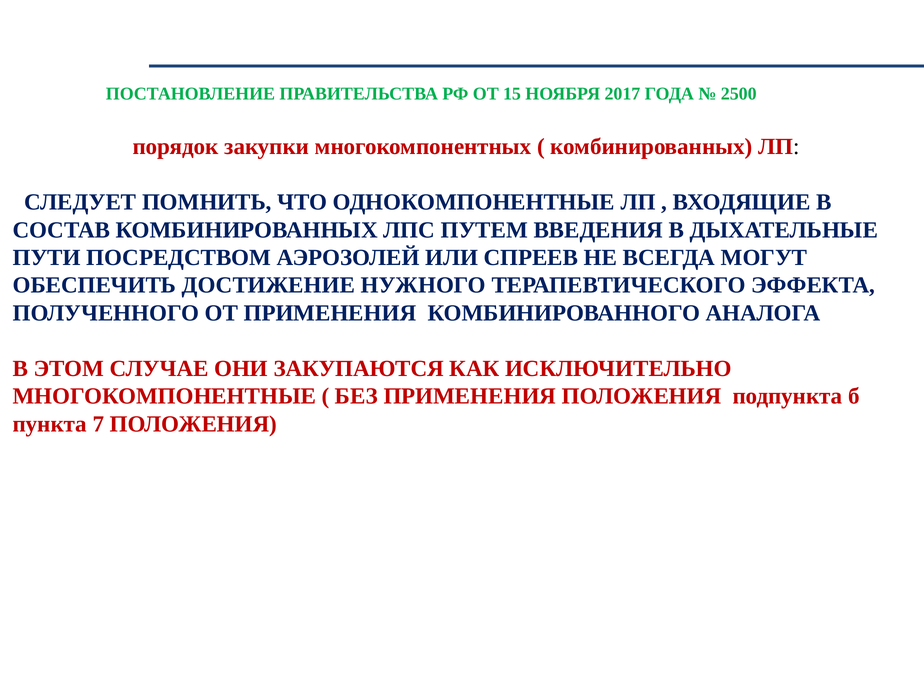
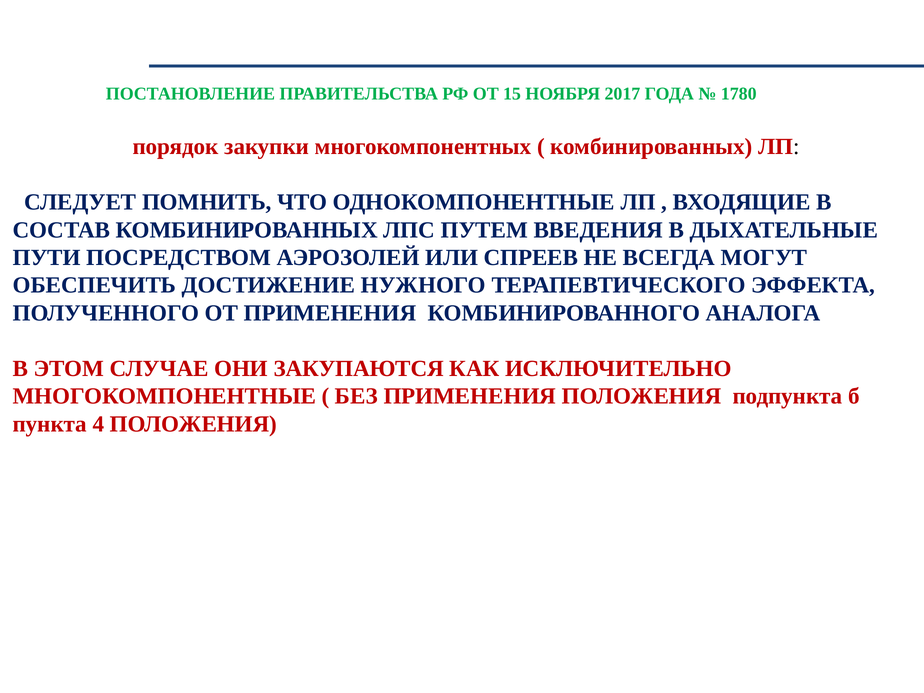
2500: 2500 -> 1780
7: 7 -> 4
